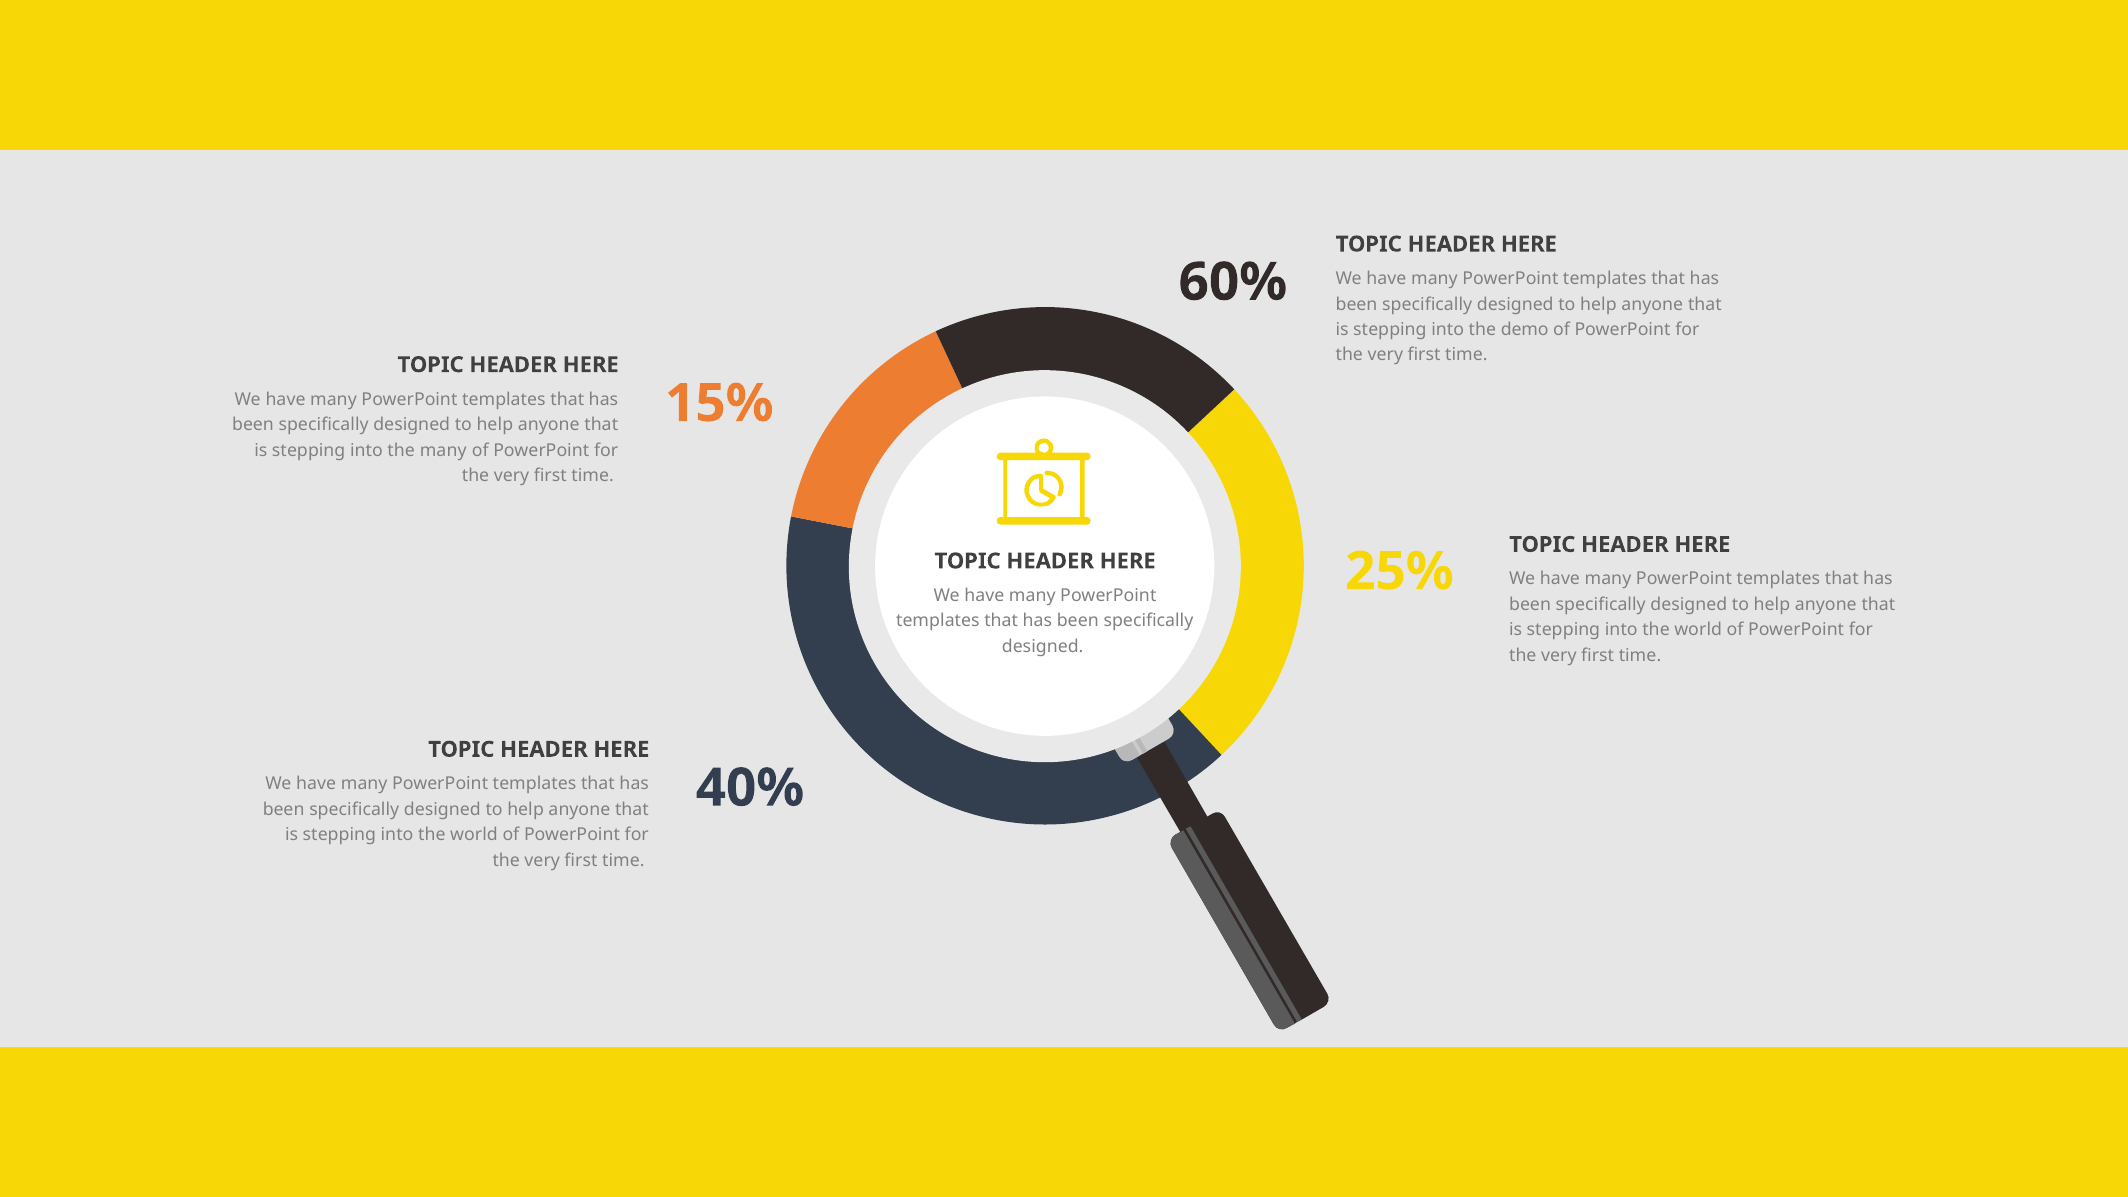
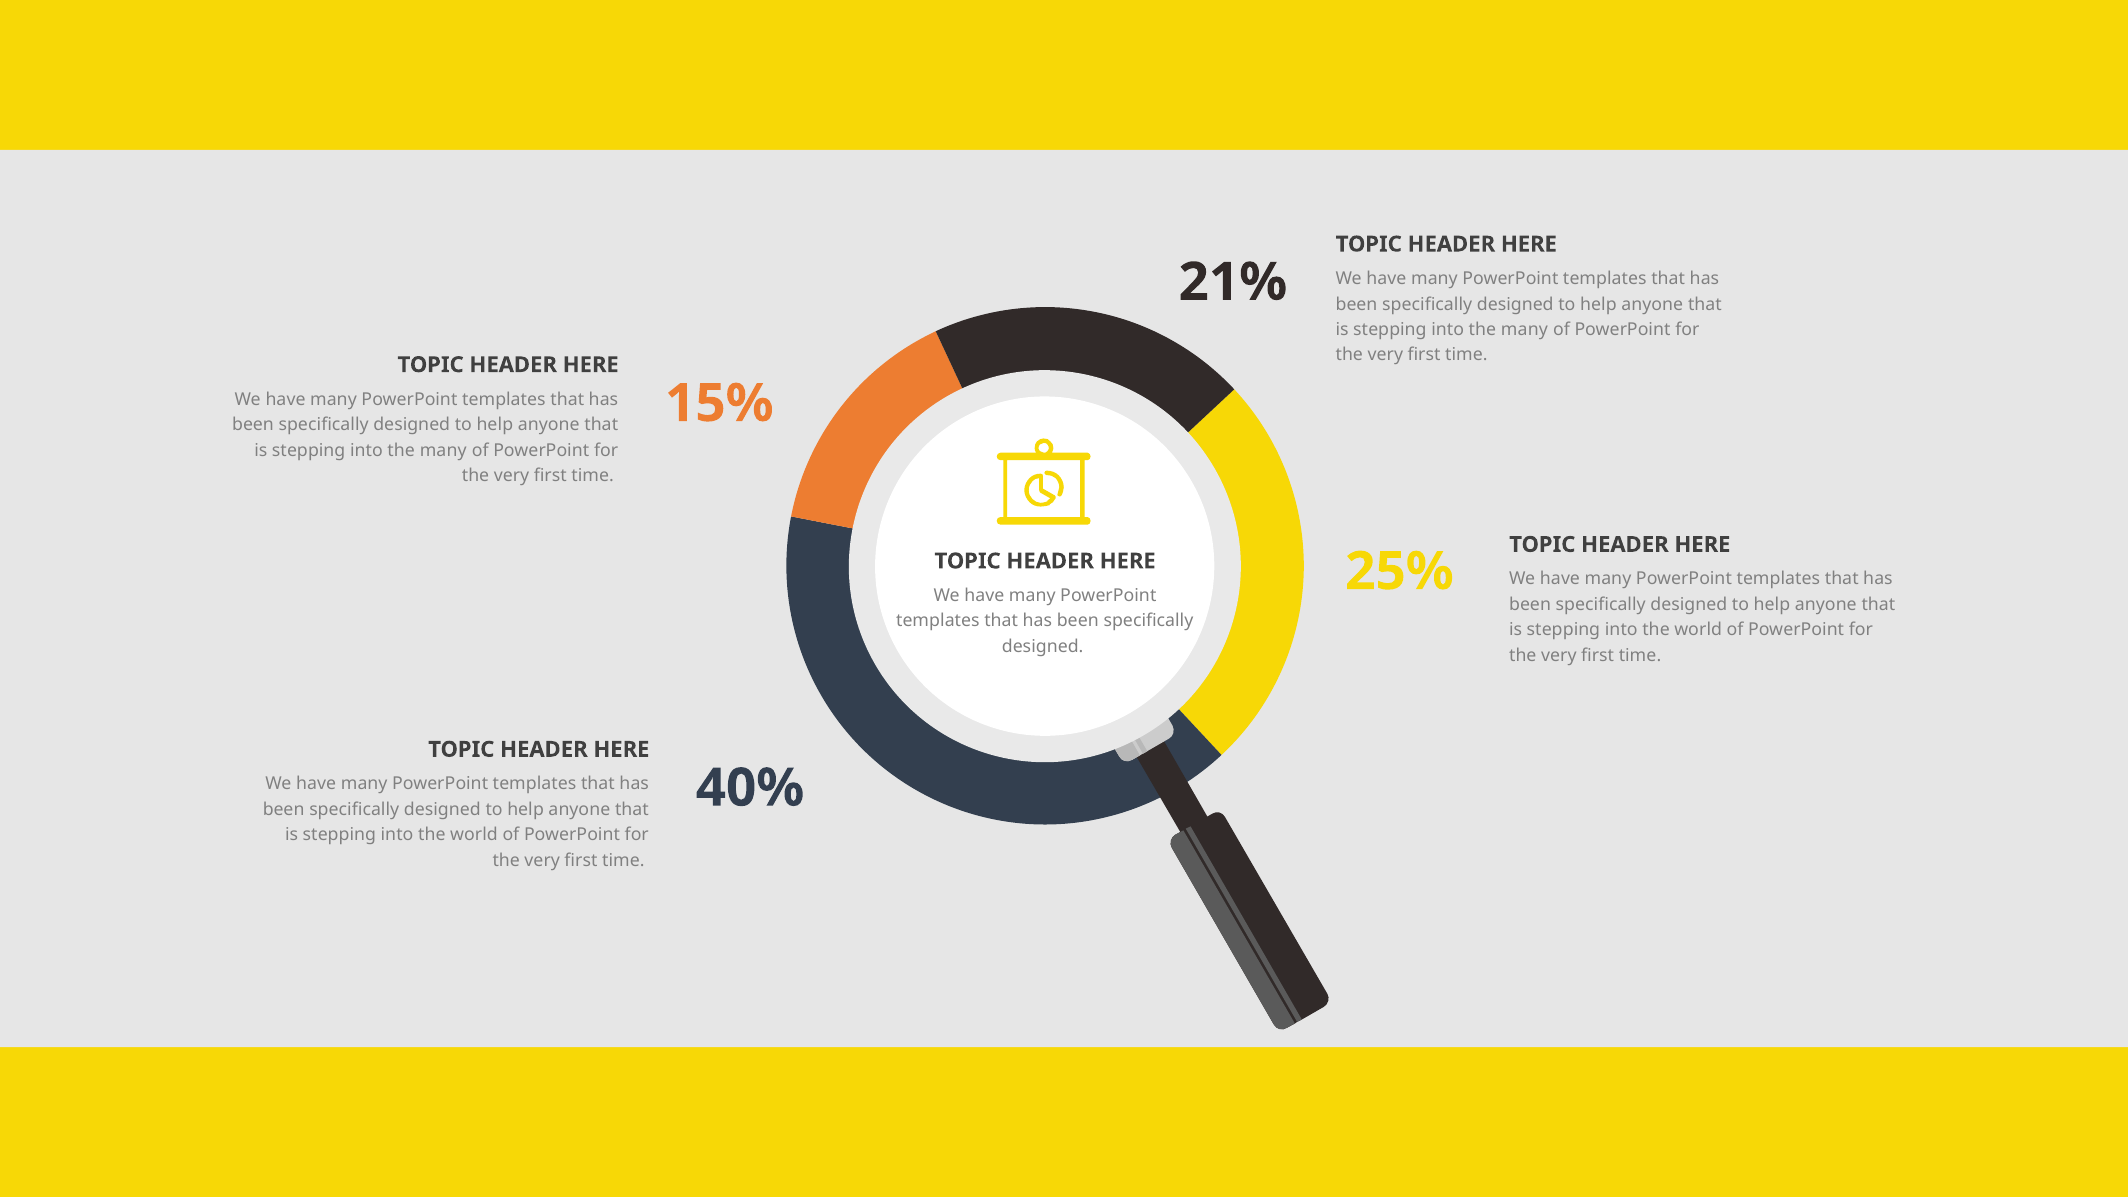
60%: 60% -> 21%
demo at (1525, 330): demo -> many
